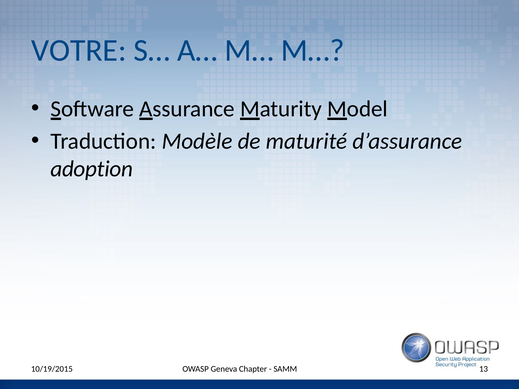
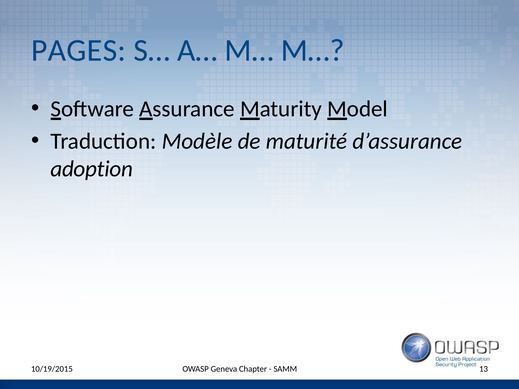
VOTRE: VOTRE -> PAGES
